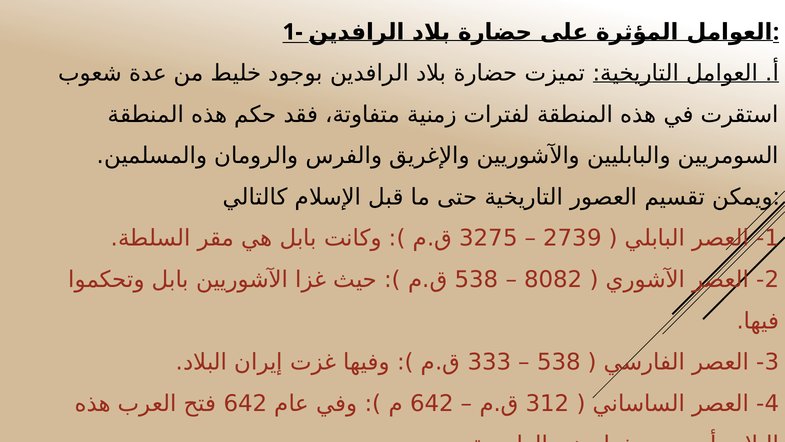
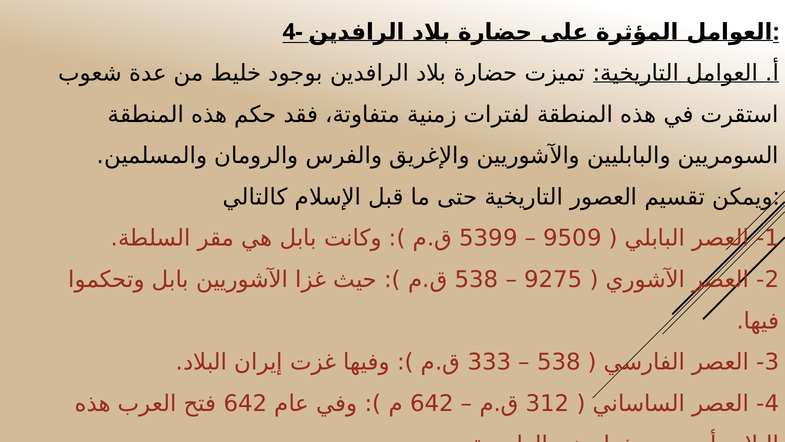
1-: 1- -> 4-
3275: 3275 -> 5399
2739: 2739 -> 9509
8082: 8082 -> 9275
